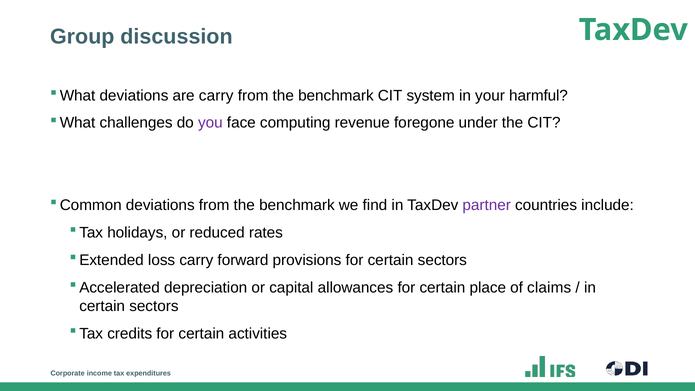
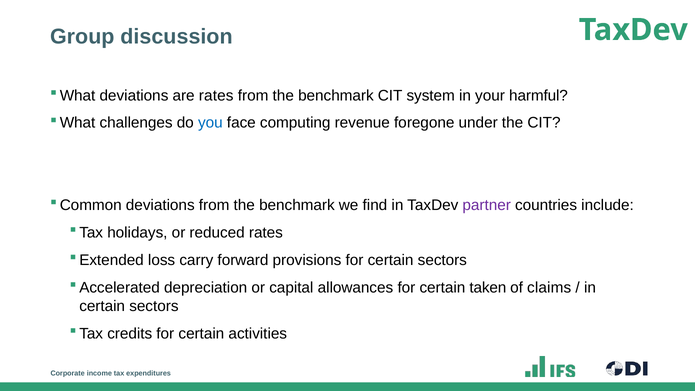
are carry: carry -> rates
you colour: purple -> blue
place: place -> taken
